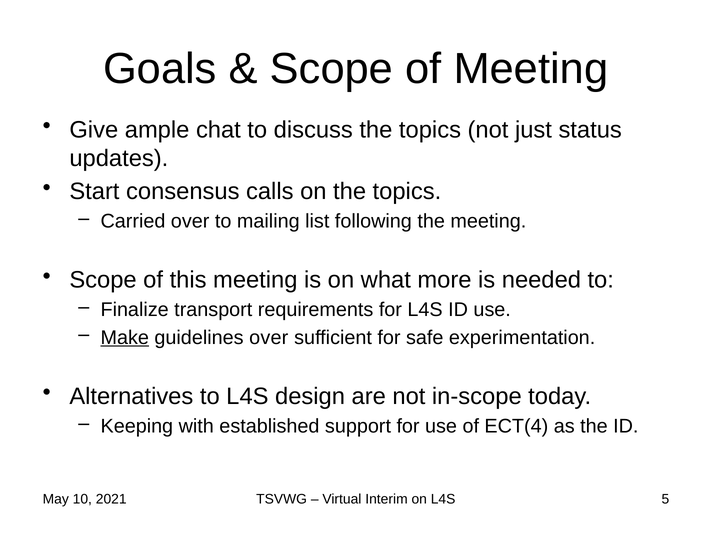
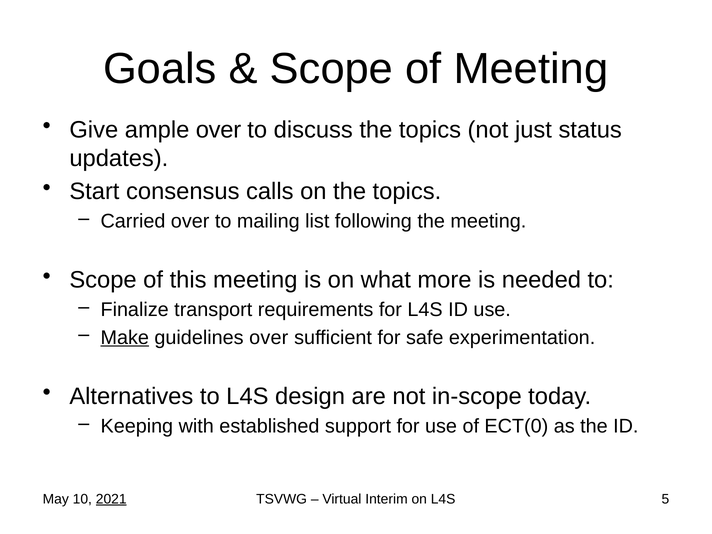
ample chat: chat -> over
ECT(4: ECT(4 -> ECT(0
2021 underline: none -> present
